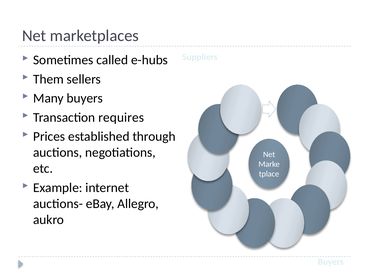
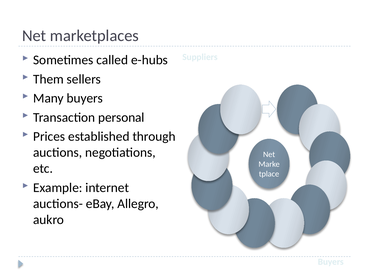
requires: requires -> personal
